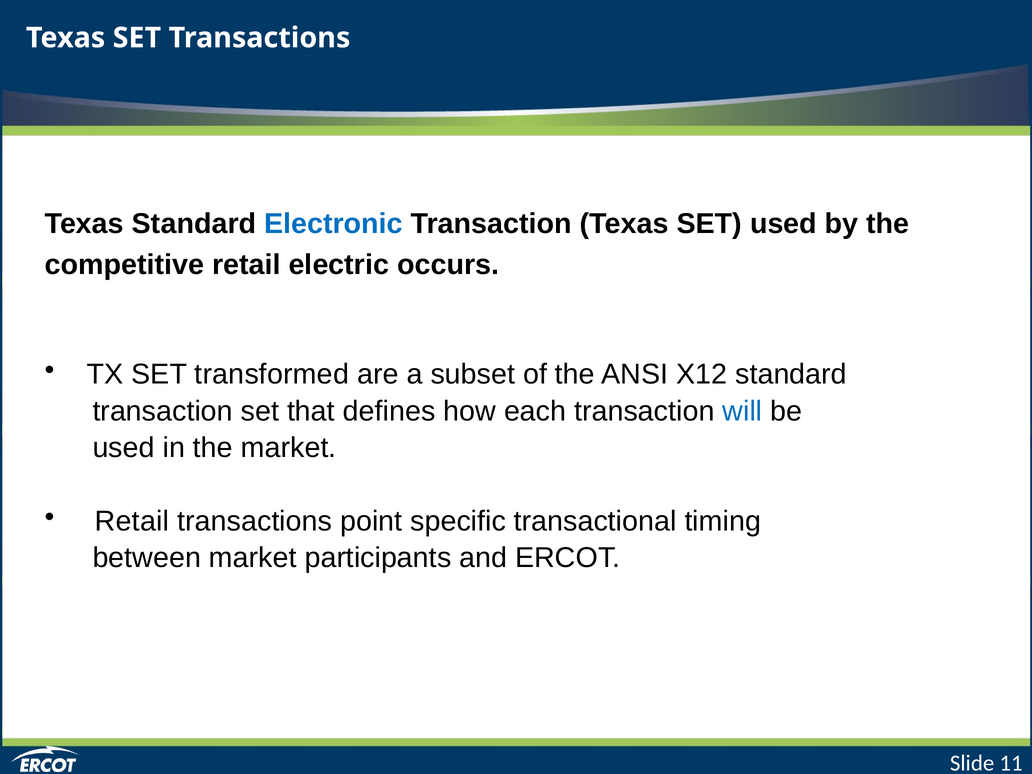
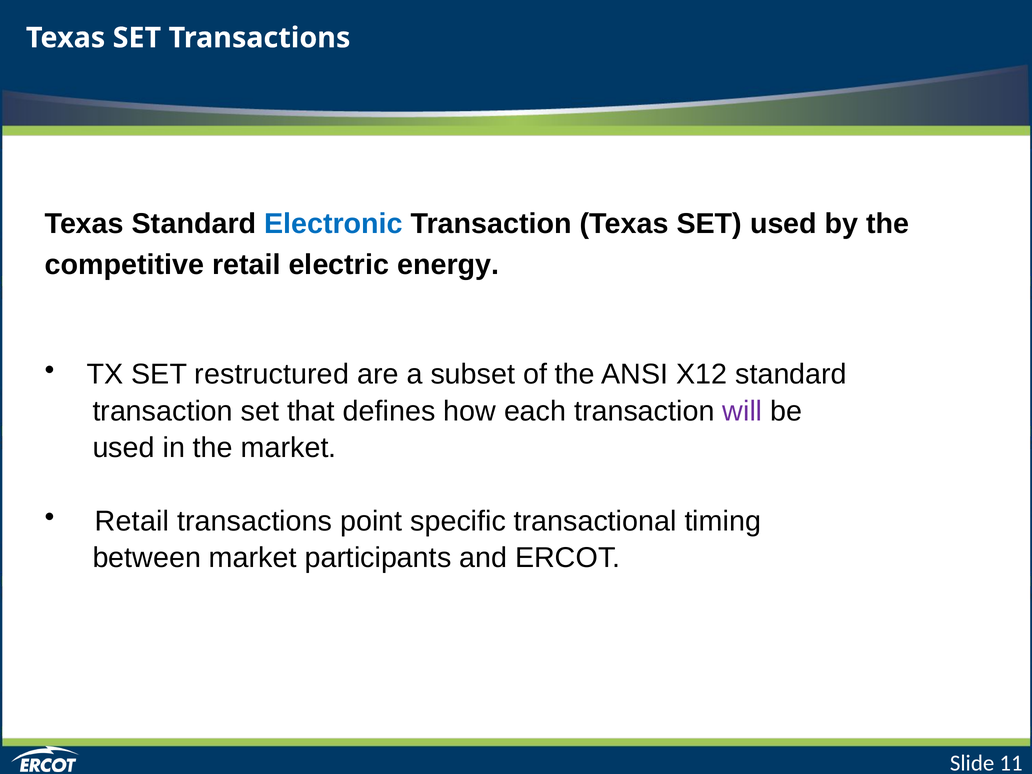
occurs: occurs -> energy
transformed: transformed -> restructured
will colour: blue -> purple
